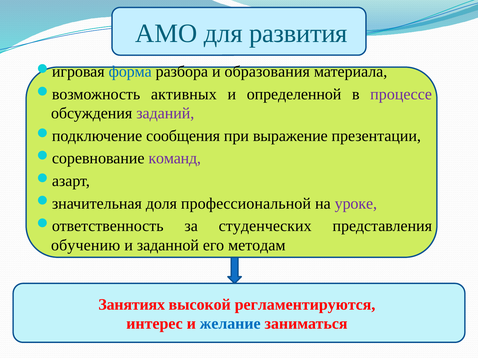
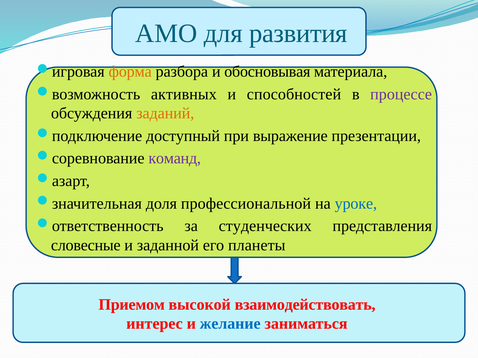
форма colour: blue -> orange
образования: образования -> обосновывая
определенной: определенной -> способностей
заданий colour: purple -> orange
сообщения: сообщения -> доступный
уроке colour: purple -> blue
обучению: обучению -> словесные
методам: методам -> планеты
Занятиях: Занятиях -> Приемом
регламентируются: регламентируются -> взаимодействовать
